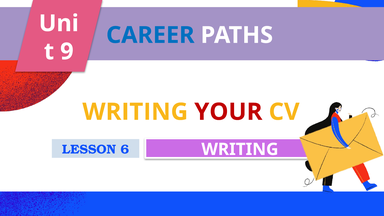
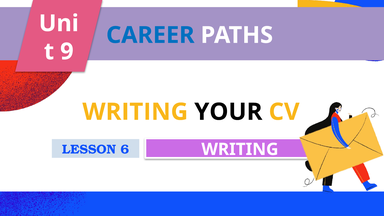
YOUR colour: red -> black
